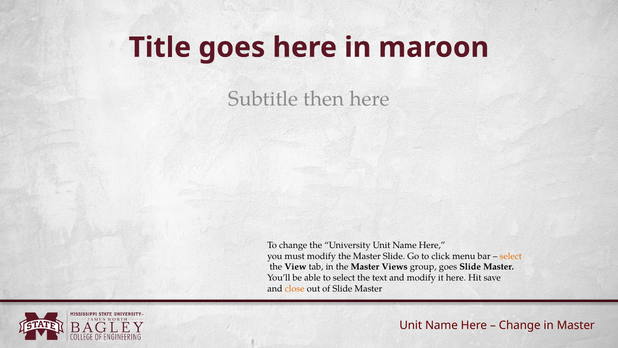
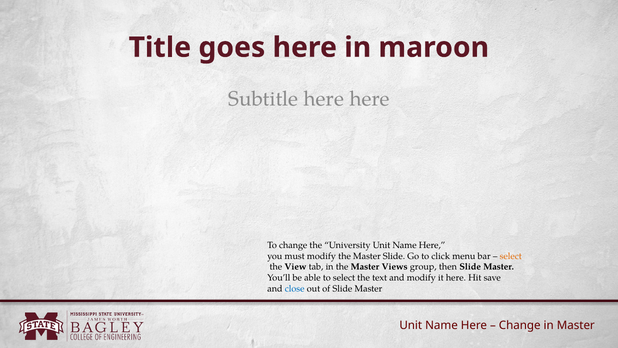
Subtitle then: then -> here
group goes: goes -> then
close colour: orange -> blue
